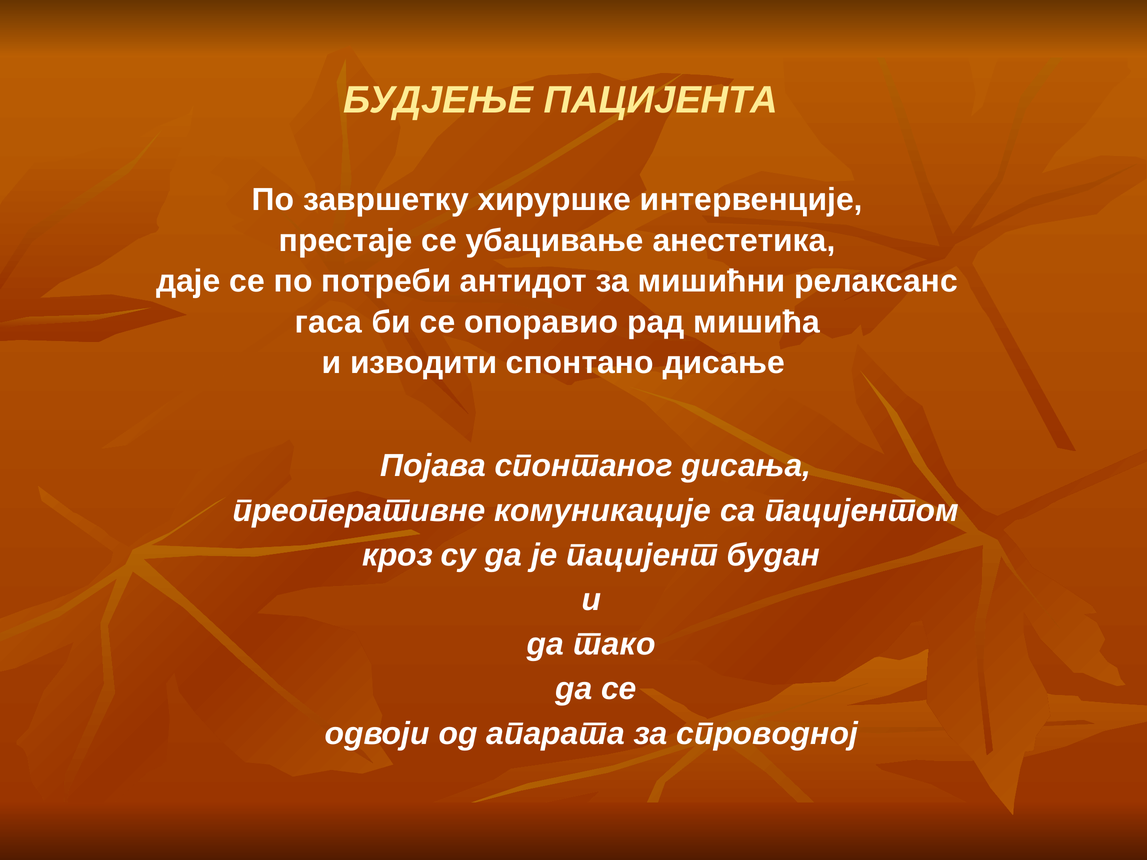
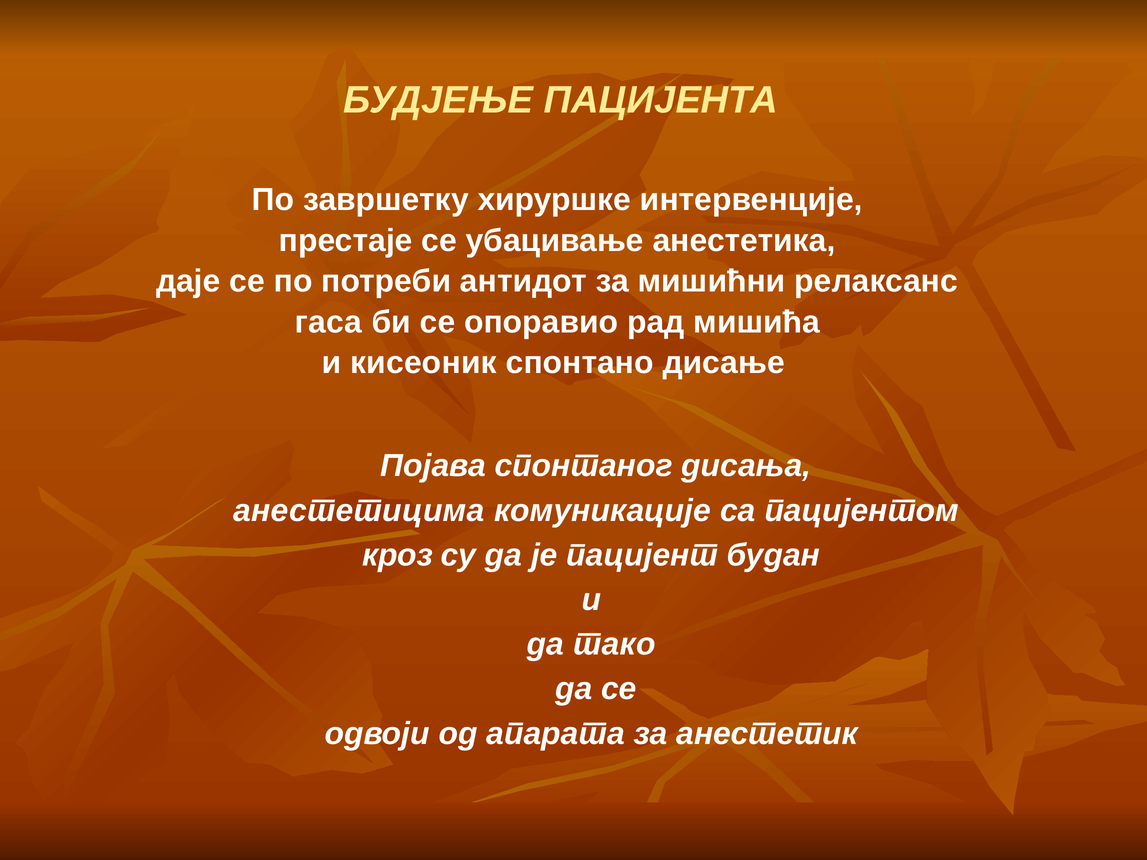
изводити: изводити -> кисеоник
преоперативне: преоперативне -> анестетицима
спроводној: спроводној -> анестетик
